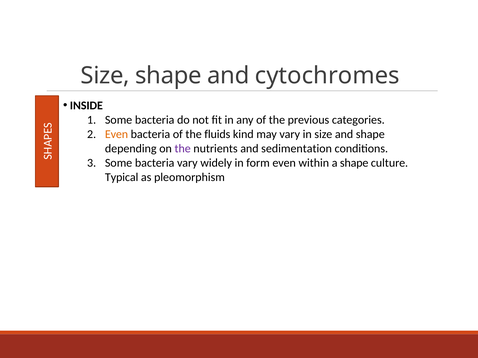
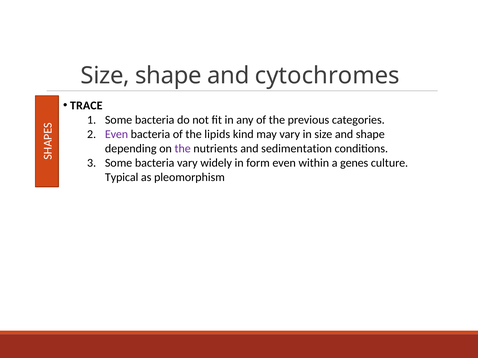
INSIDE: INSIDE -> TRACE
Even at (117, 134) colour: orange -> purple
fluids: fluids -> lipids
a shape: shape -> genes
